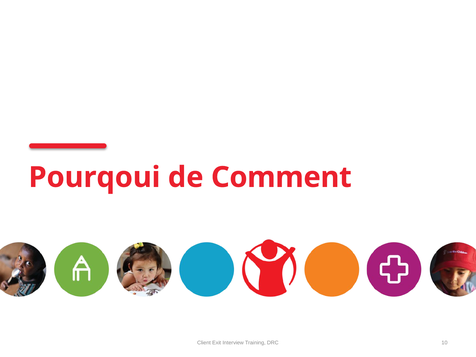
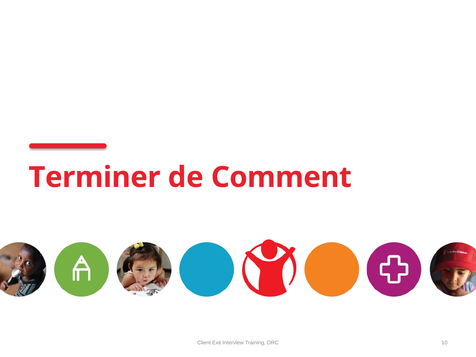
Pourqoui: Pourqoui -> Terminer
